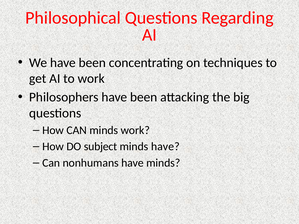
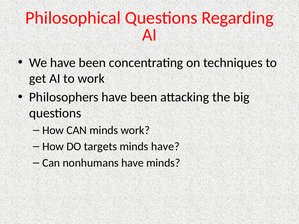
subject: subject -> targets
